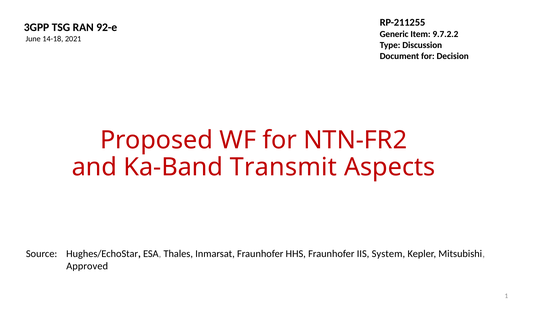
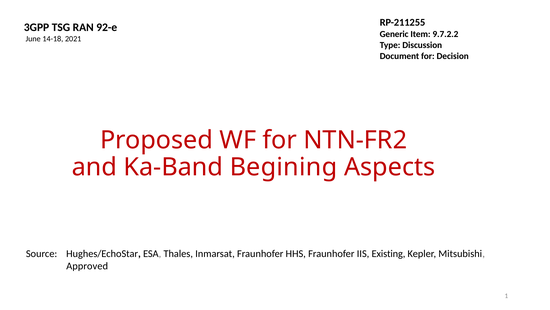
Transmit: Transmit -> Begining
System: System -> Existing
